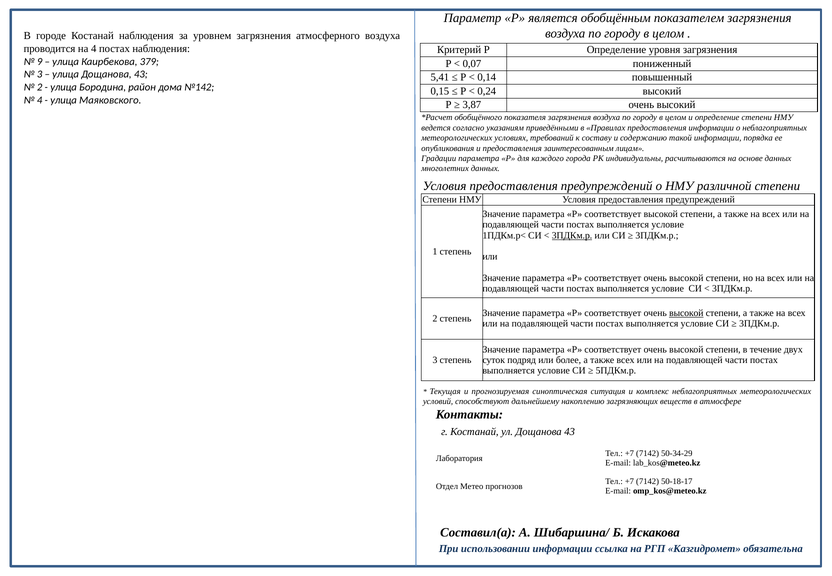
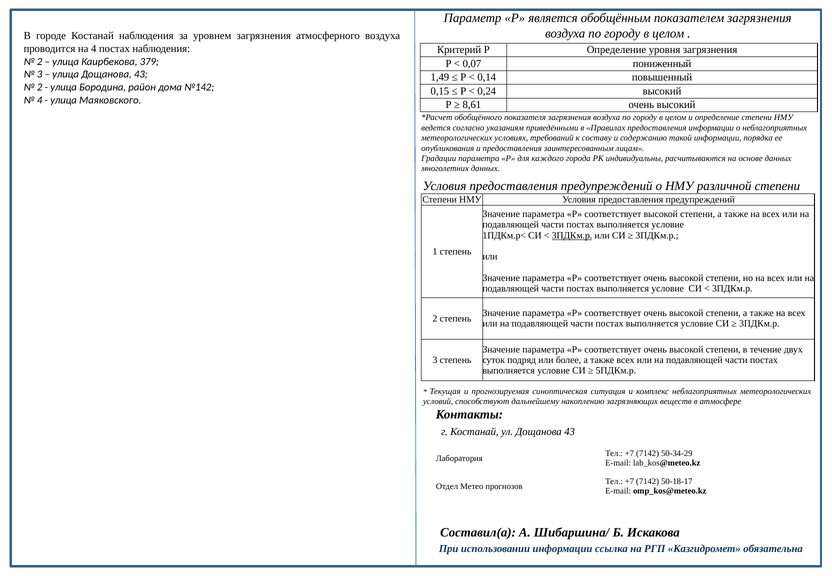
9 at (40, 62): 9 -> 2
5,41: 5,41 -> 1,49
3,87: 3,87 -> 8,61
высокой at (686, 313) underline: present -> none
